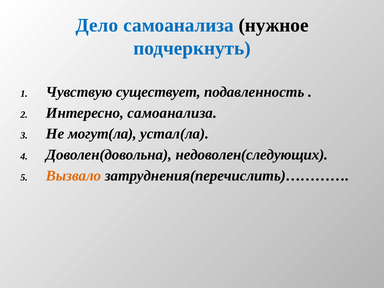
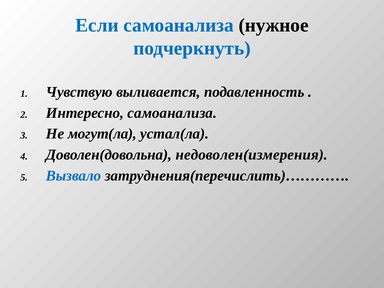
Дело: Дело -> Если
существует: существует -> выливается
недоволен(следующих: недоволен(следующих -> недоволен(измерения
Вызвало colour: orange -> blue
